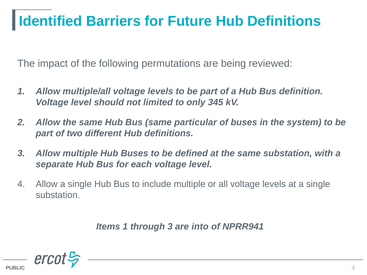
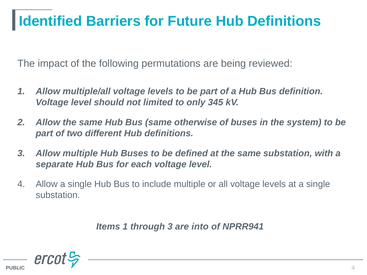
particular: particular -> otherwise
